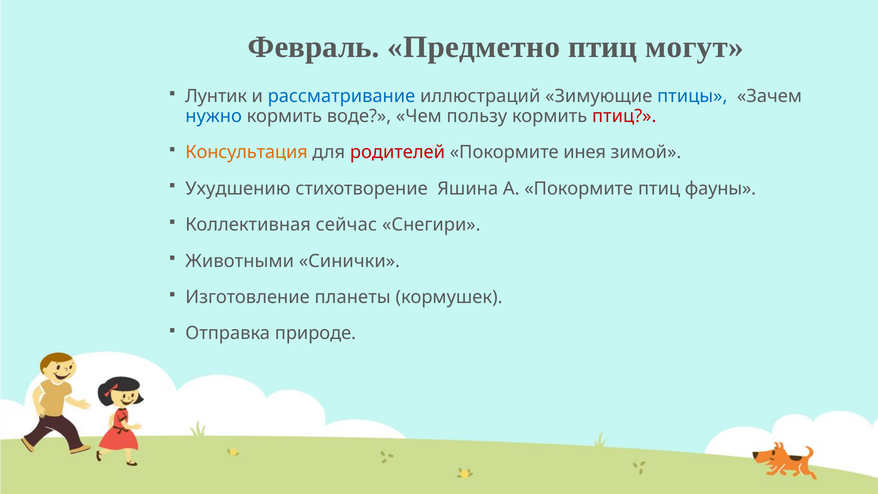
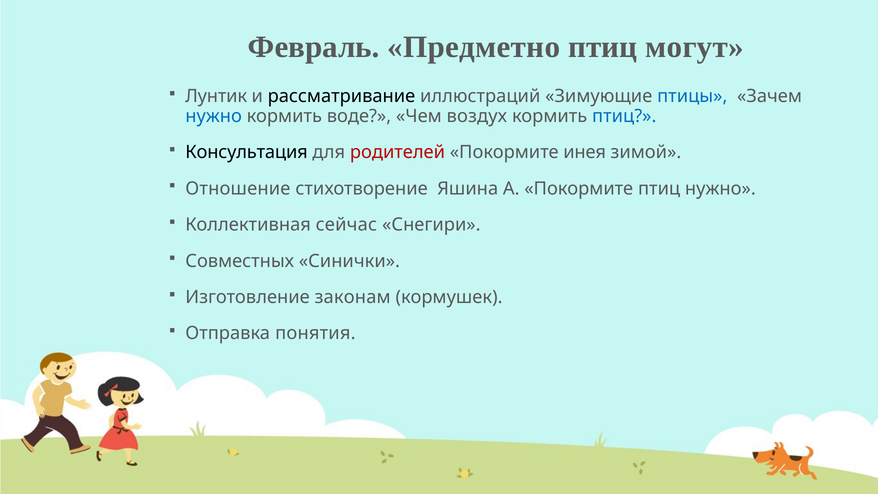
рассматривание colour: blue -> black
пользу: пользу -> воздух
птиц at (624, 116) colour: red -> blue
Консультация colour: orange -> black
Ухудшению: Ухудшению -> Отношение
птиц фауны: фауны -> нужно
Животными: Животными -> Совместных
планеты: планеты -> законам
природе: природе -> понятия
